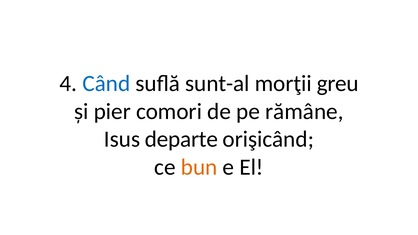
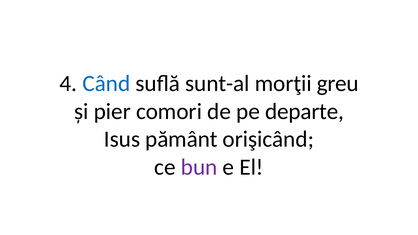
rămâne: rămâne -> departe
departe: departe -> pământ
bun colour: orange -> purple
